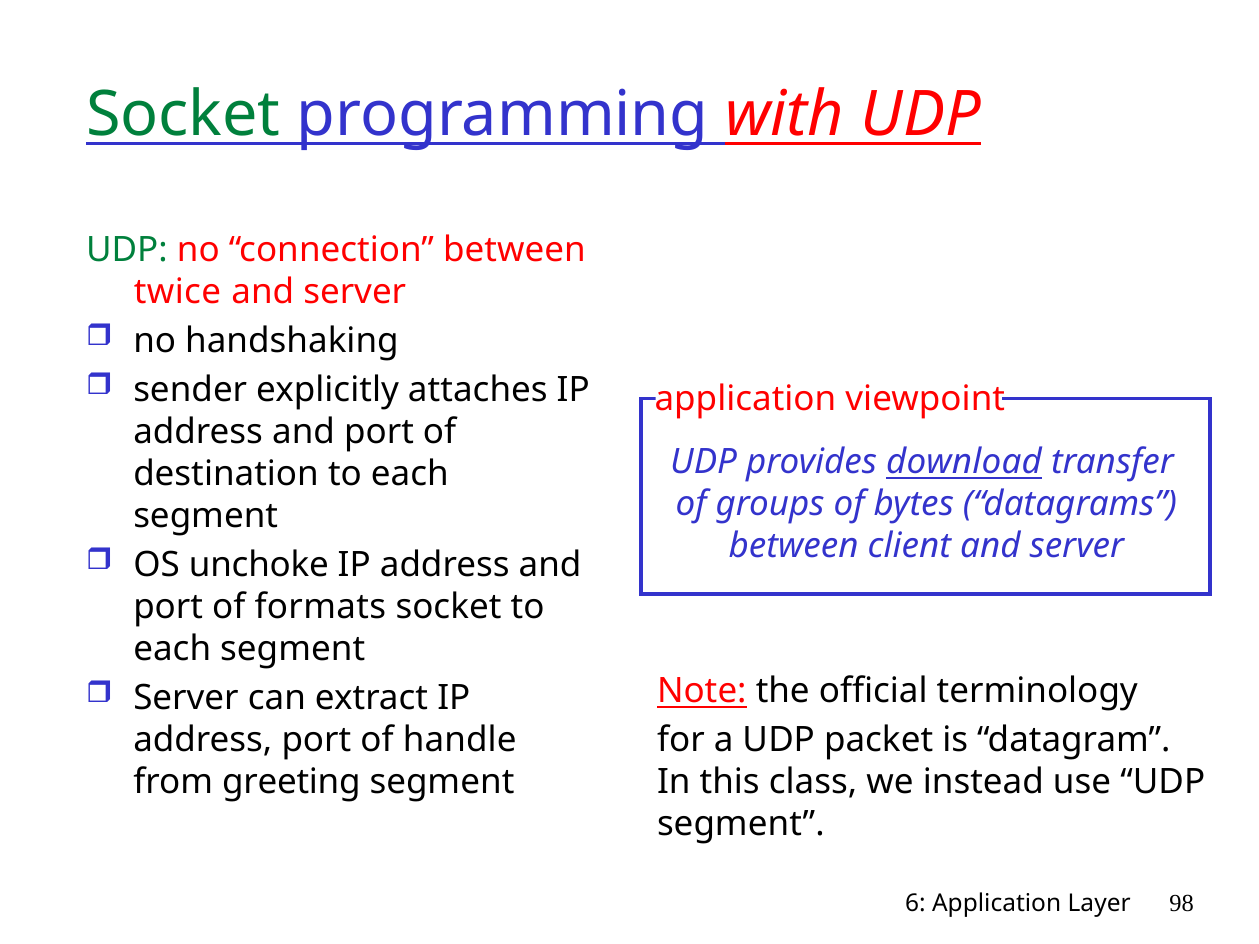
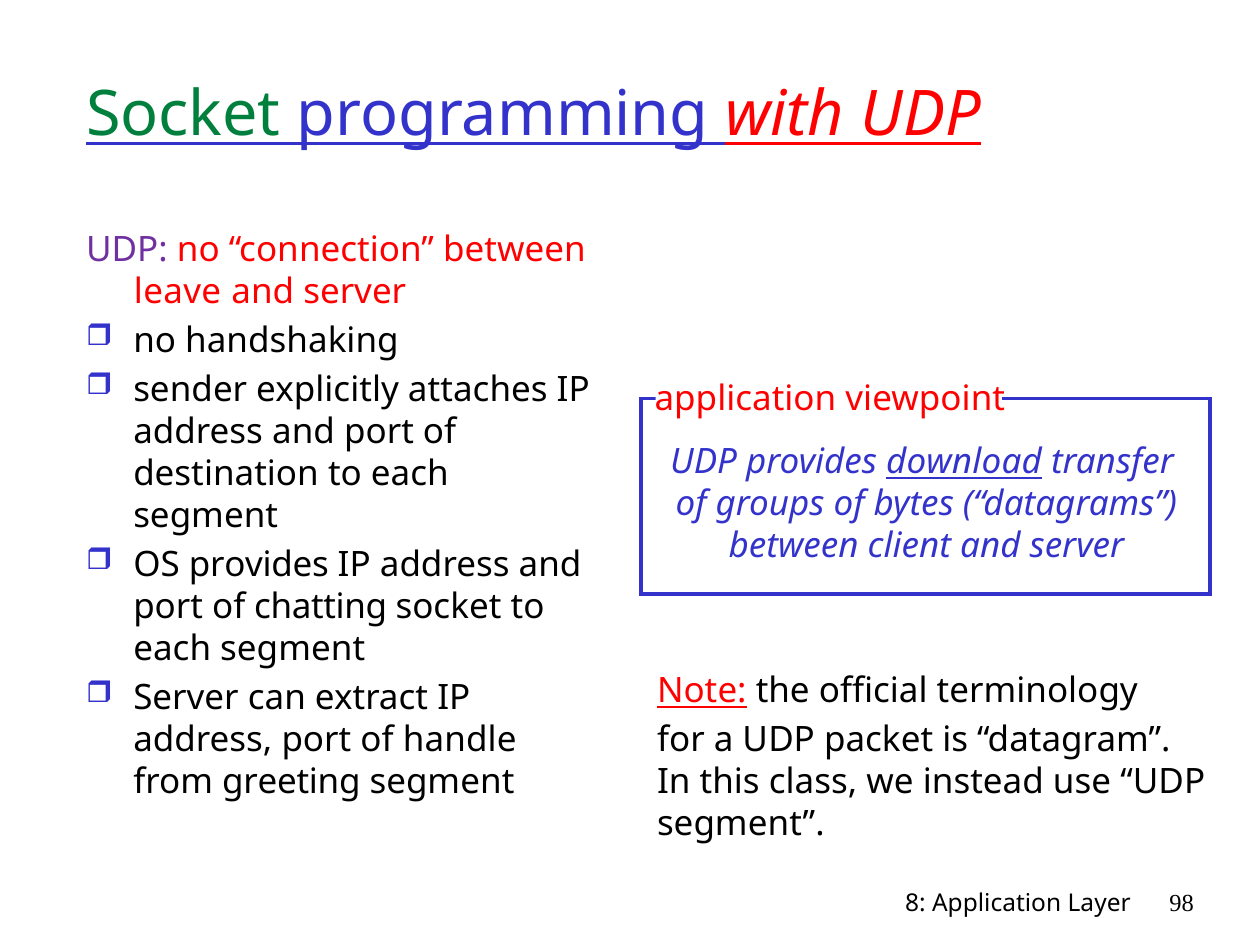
UDP at (127, 250) colour: green -> purple
twice: twice -> leave
OS unchoke: unchoke -> provides
formats: formats -> chatting
6: 6 -> 8
